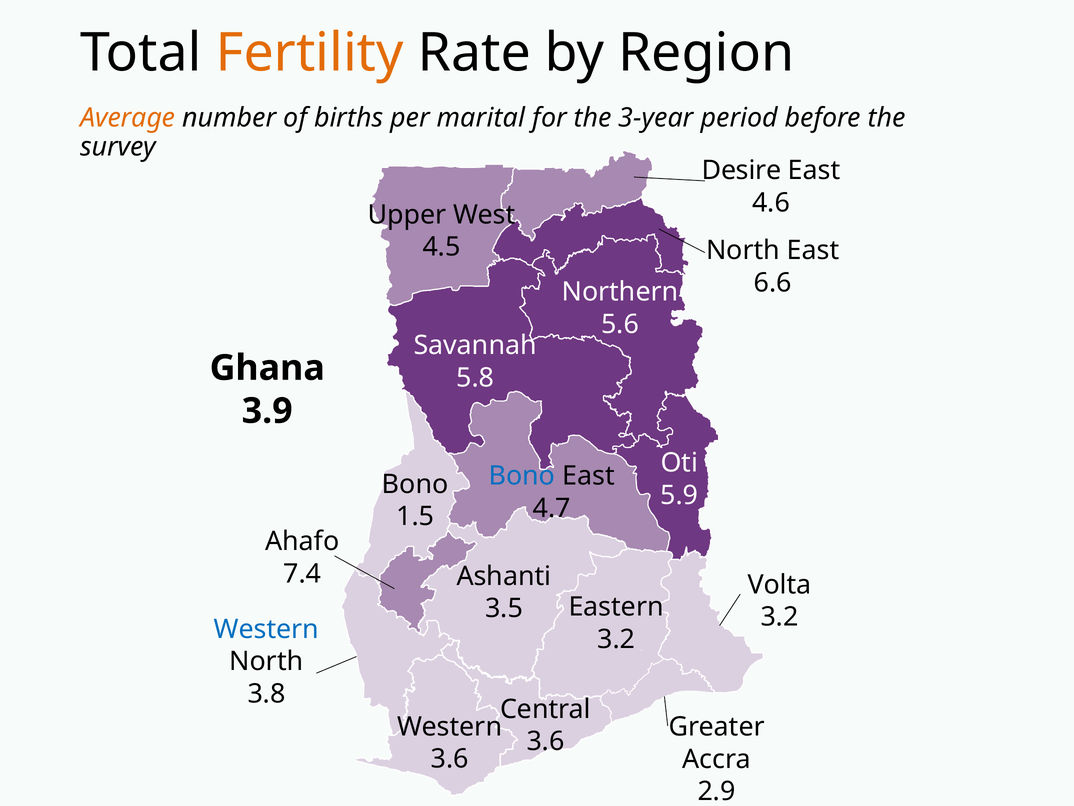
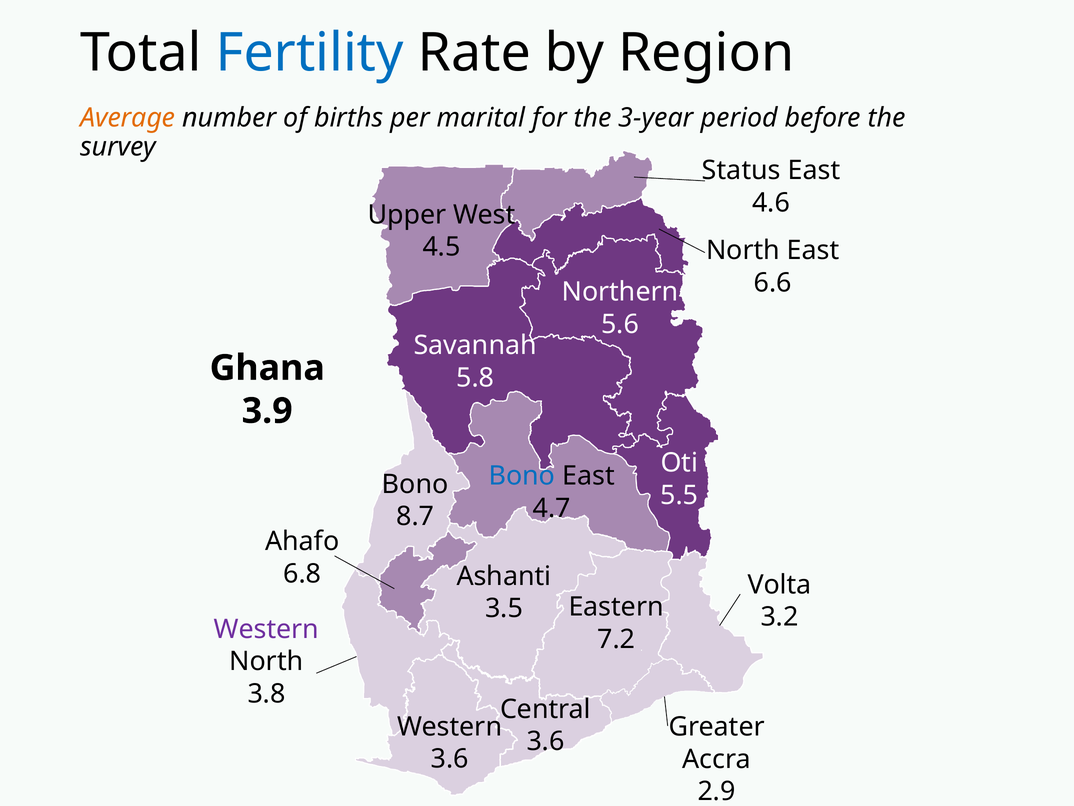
Fertility colour: orange -> blue
Desire: Desire -> Status
5.9: 5.9 -> 5.5
1.5: 1.5 -> 8.7
7.4: 7.4 -> 6.8
Western at (266, 629) colour: blue -> purple
3.2 at (616, 639): 3.2 -> 7.2
